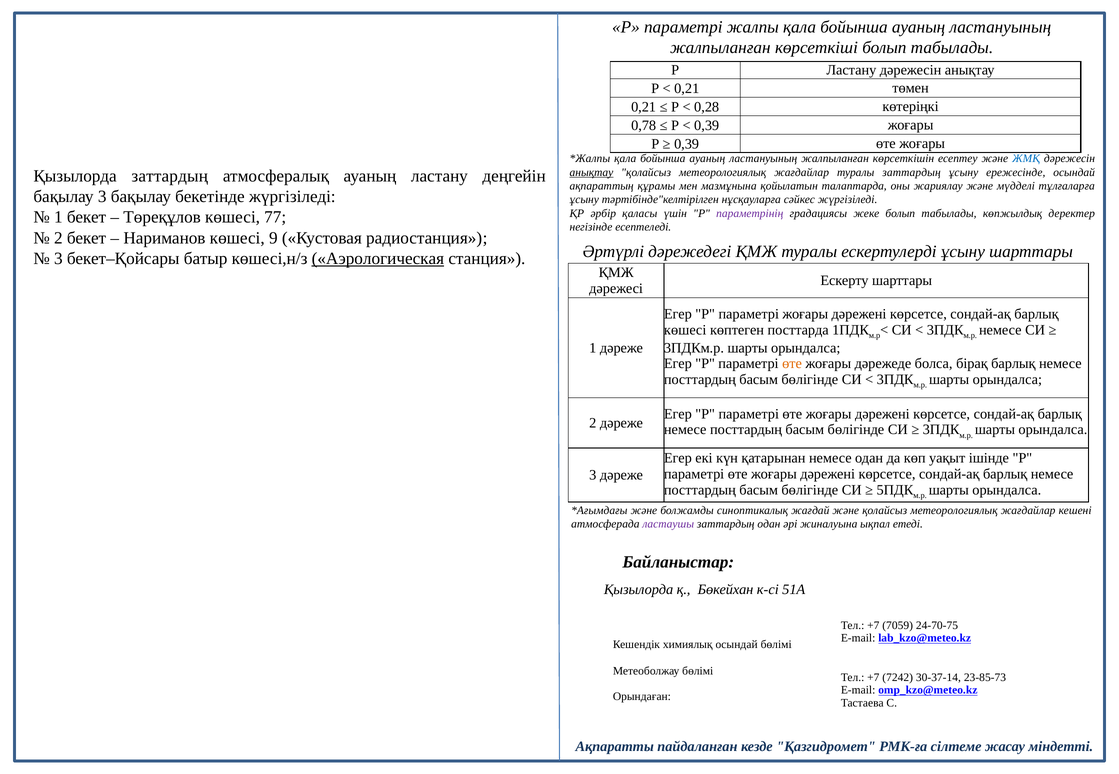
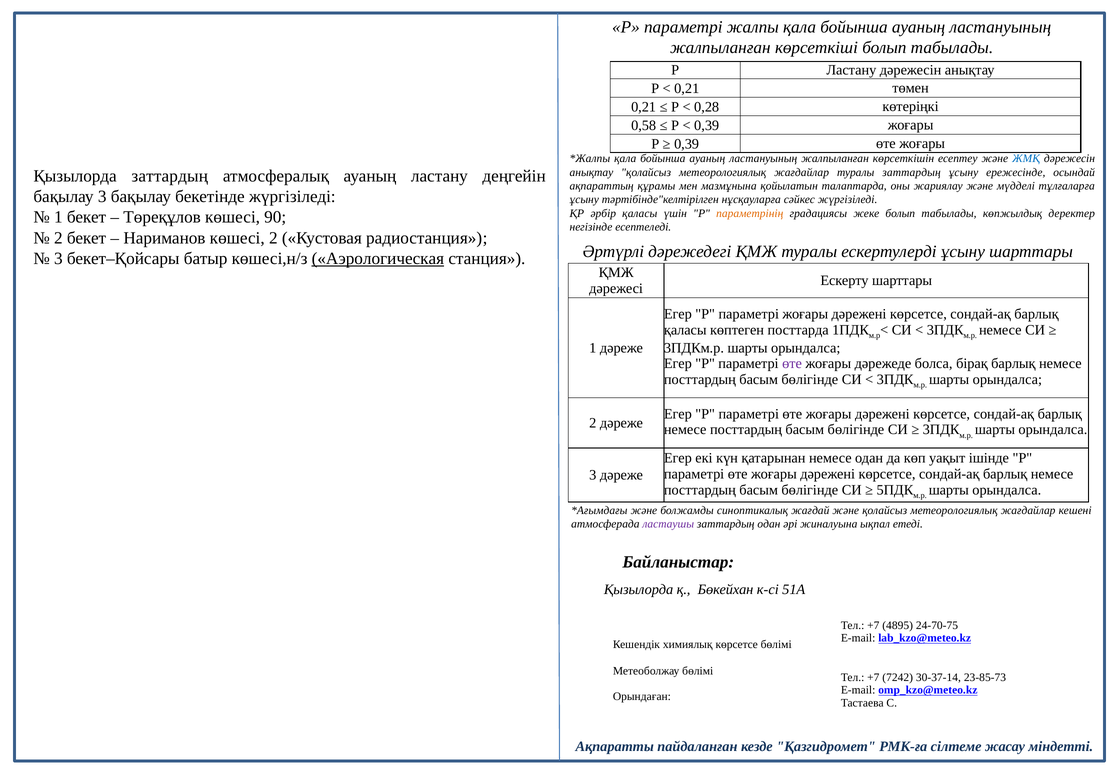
0,78: 0,78 -> 0,58
анықтау at (591, 172) underline: present -> none
параметрінің colour: purple -> orange
77: 77 -> 90
көшесі 9: 9 -> 2
көшесі at (685, 330): көшесі -> қаласы
өте at (792, 364) colour: orange -> purple
7059: 7059 -> 4895
химиялық осындай: осындай -> көрсетсе
